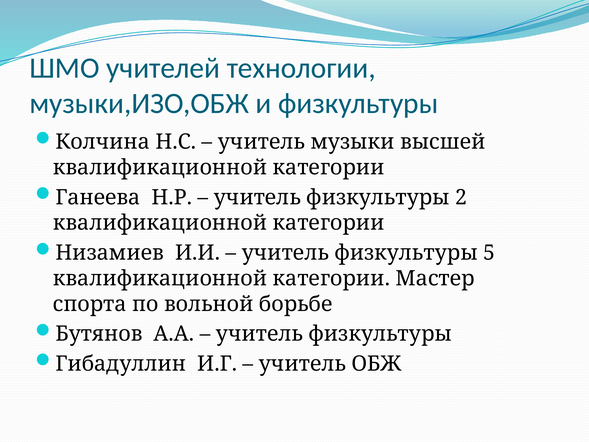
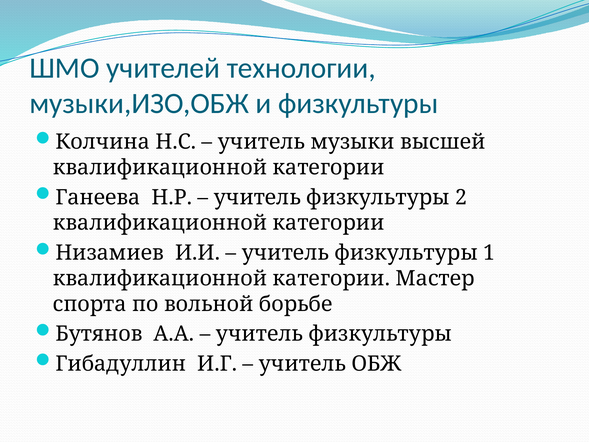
5: 5 -> 1
